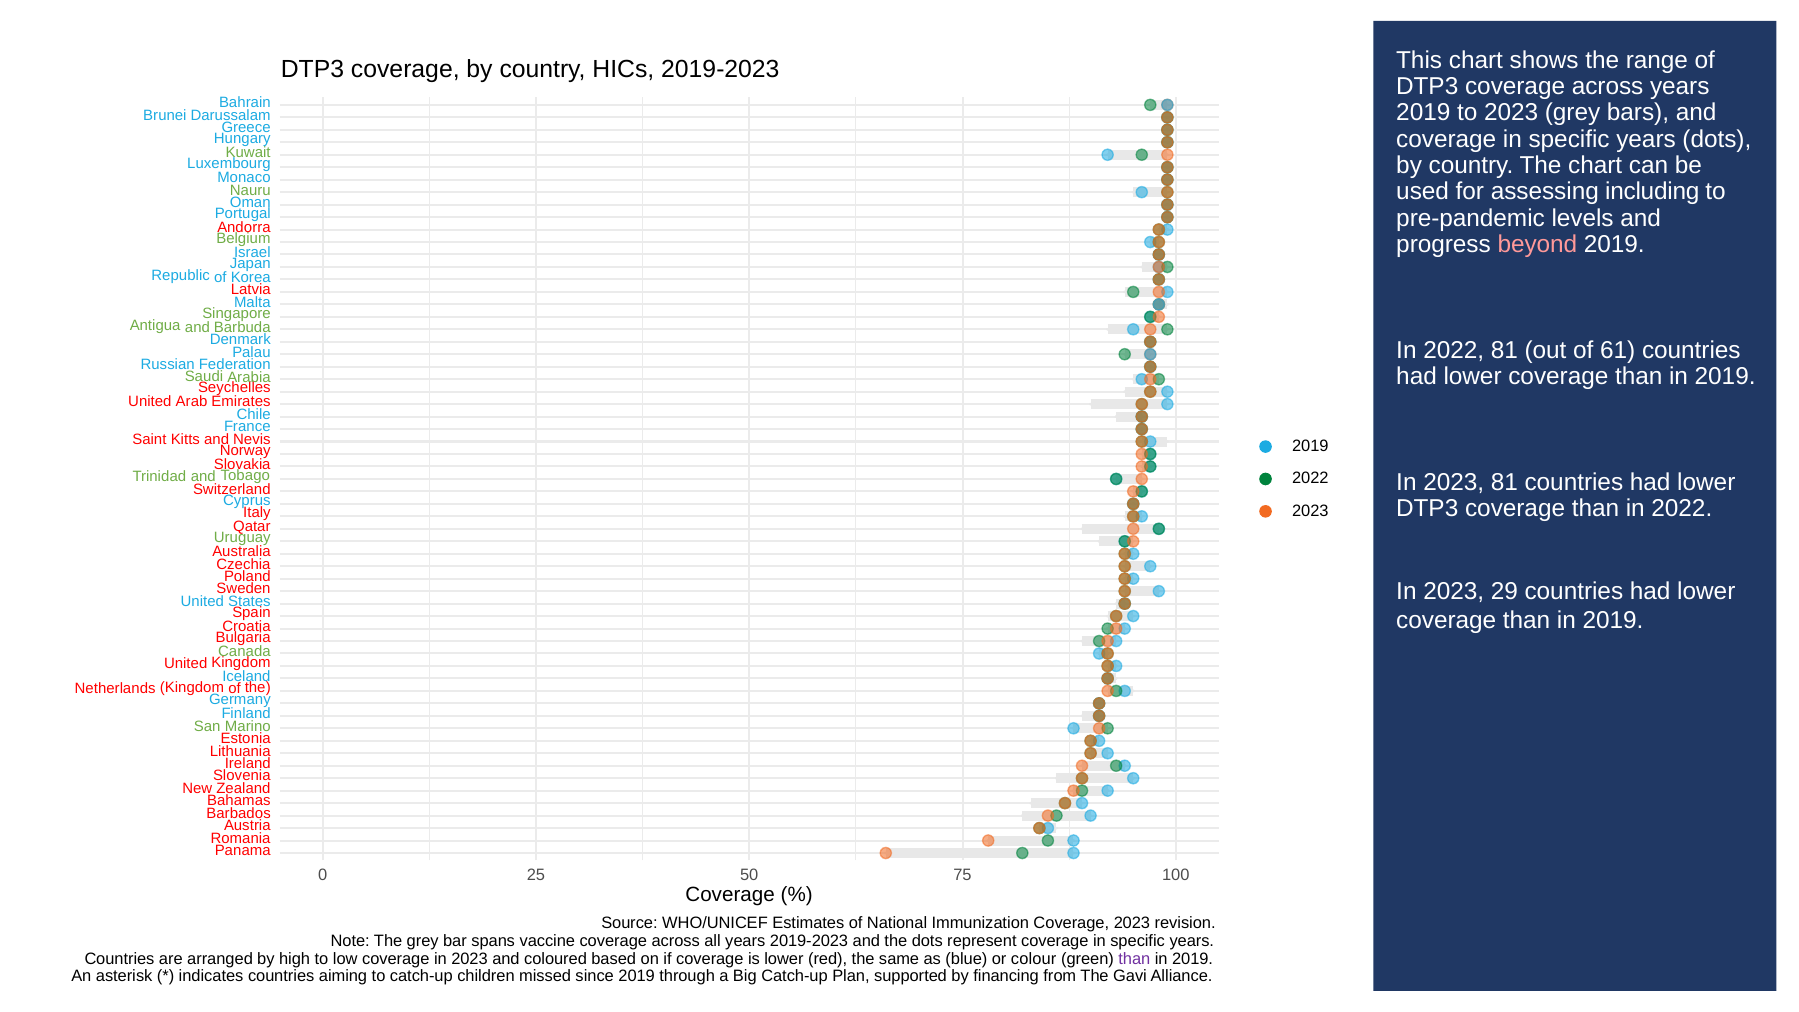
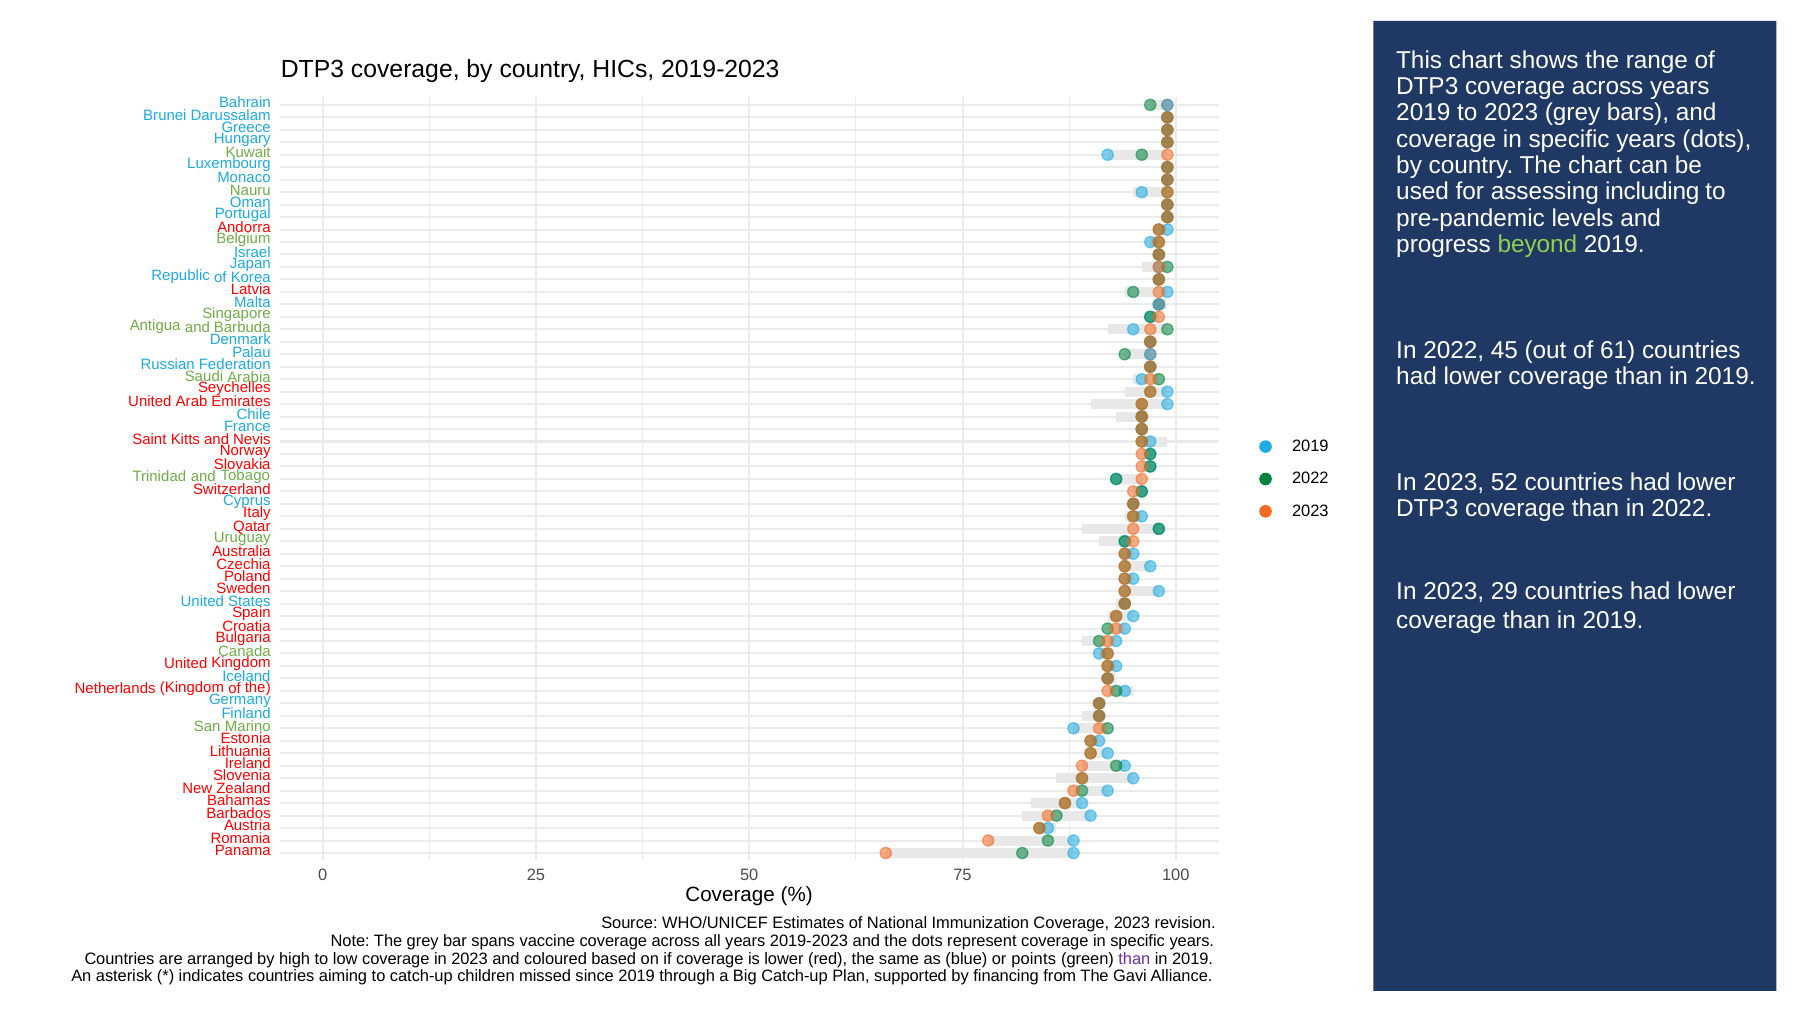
beyond colour: pink -> light green
2022 81: 81 -> 45
2023 81: 81 -> 52
colour: colour -> points
